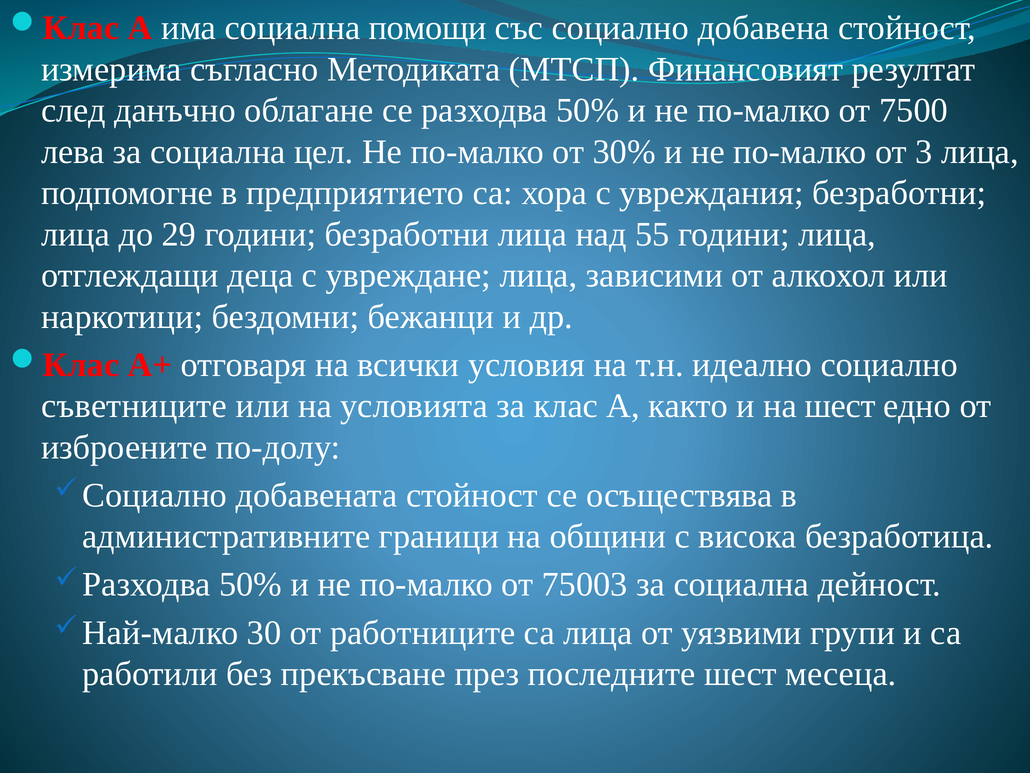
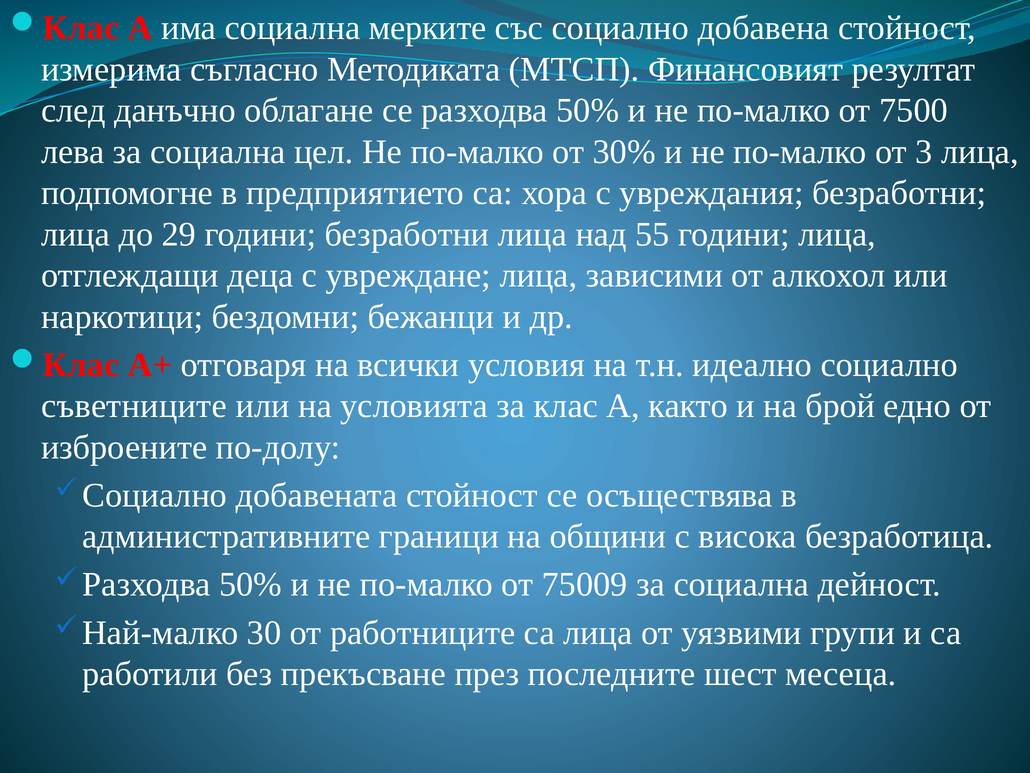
помощи: помощи -> мерките
на шест: шест -> брой
75003: 75003 -> 75009
